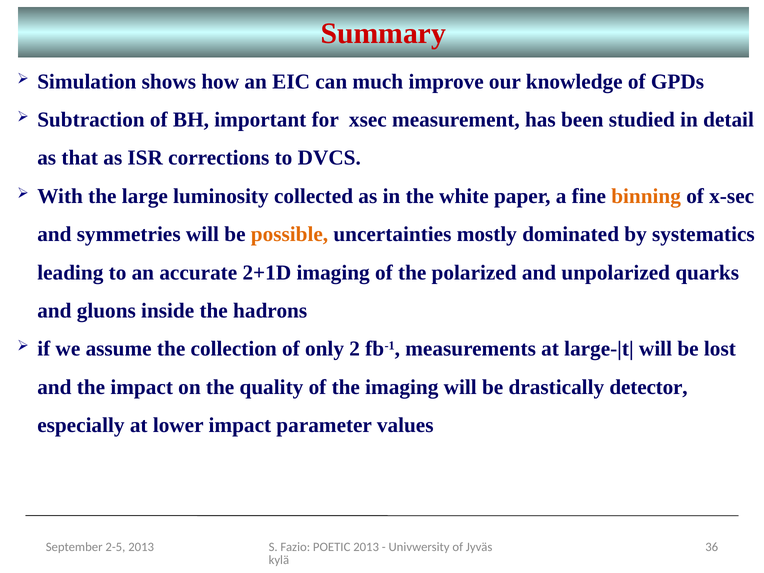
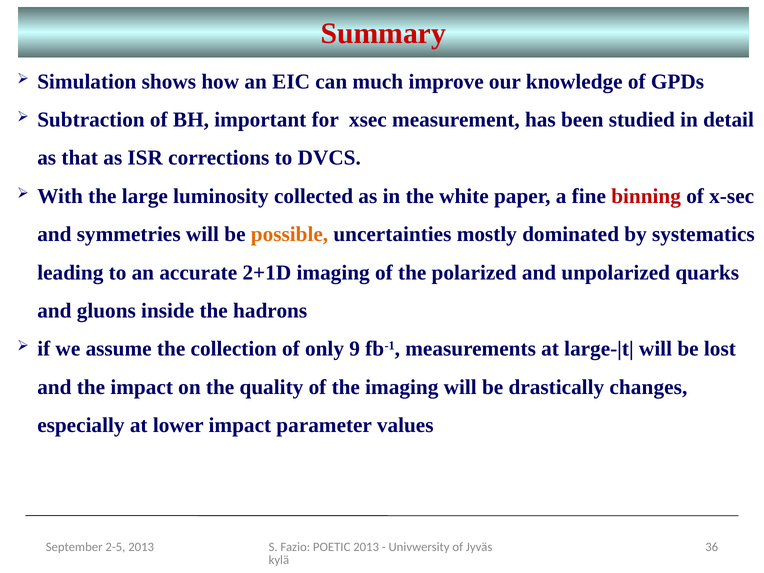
binning colour: orange -> red
2: 2 -> 9
detector: detector -> changes
